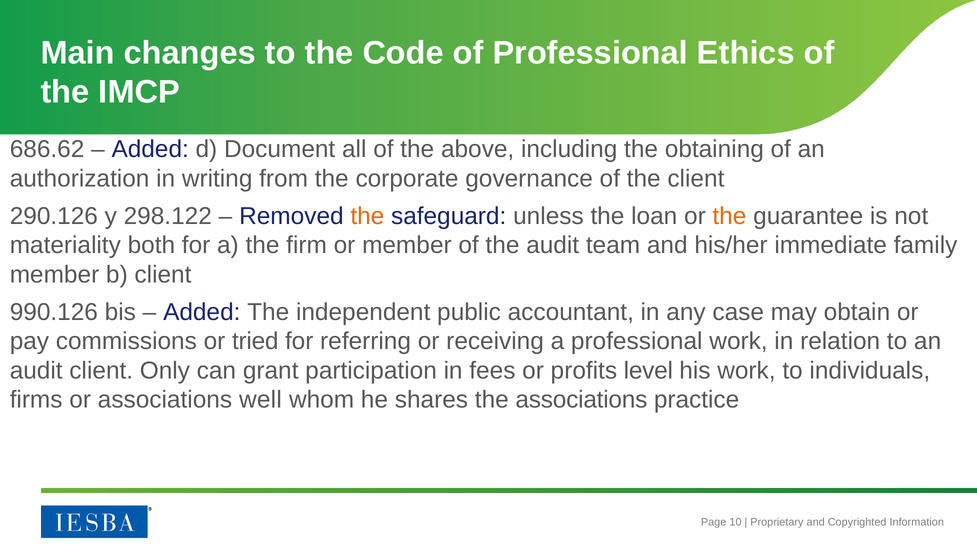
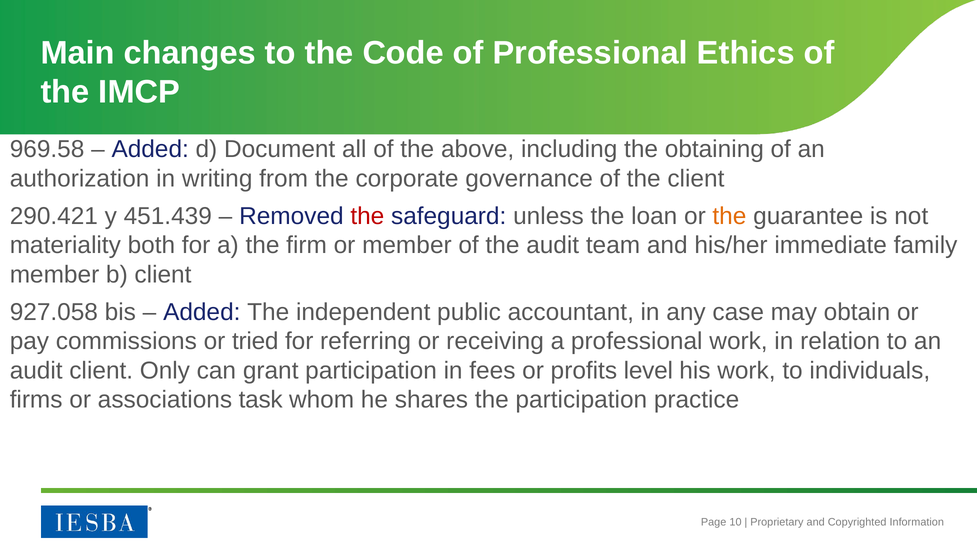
686.62: 686.62 -> 969.58
290.126: 290.126 -> 290.421
298.122: 298.122 -> 451.439
the at (367, 216) colour: orange -> red
990.126: 990.126 -> 927.058
well: well -> task
the associations: associations -> participation
